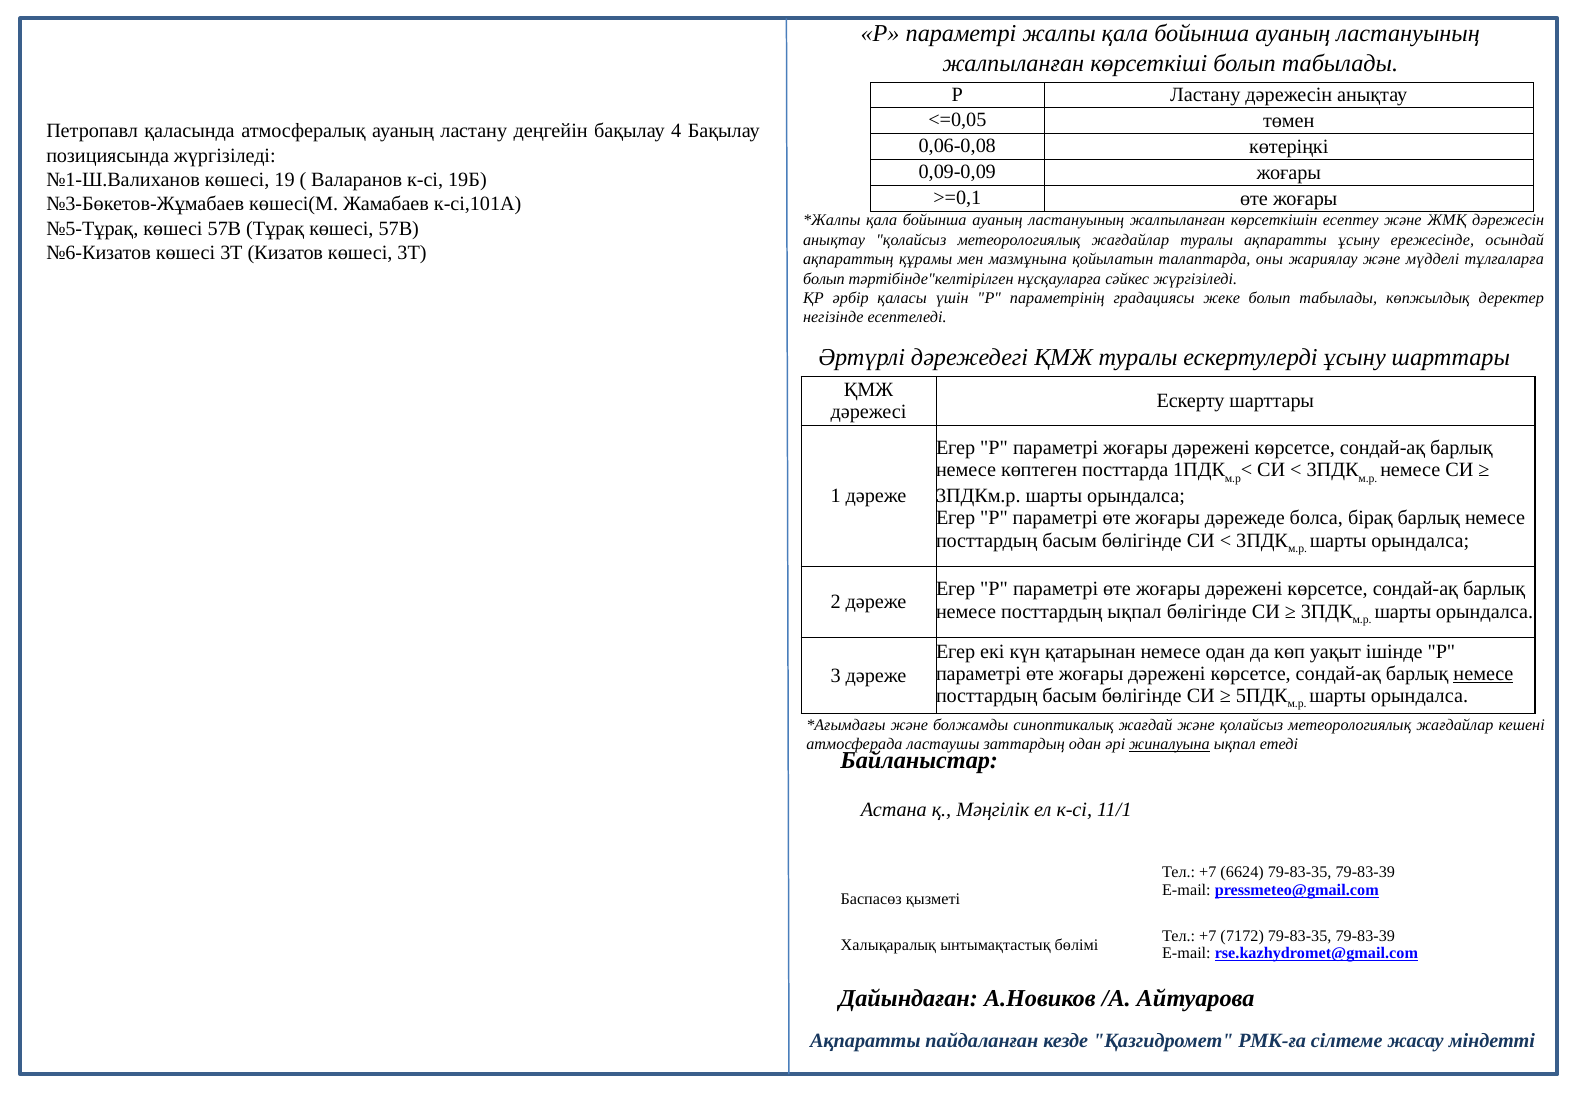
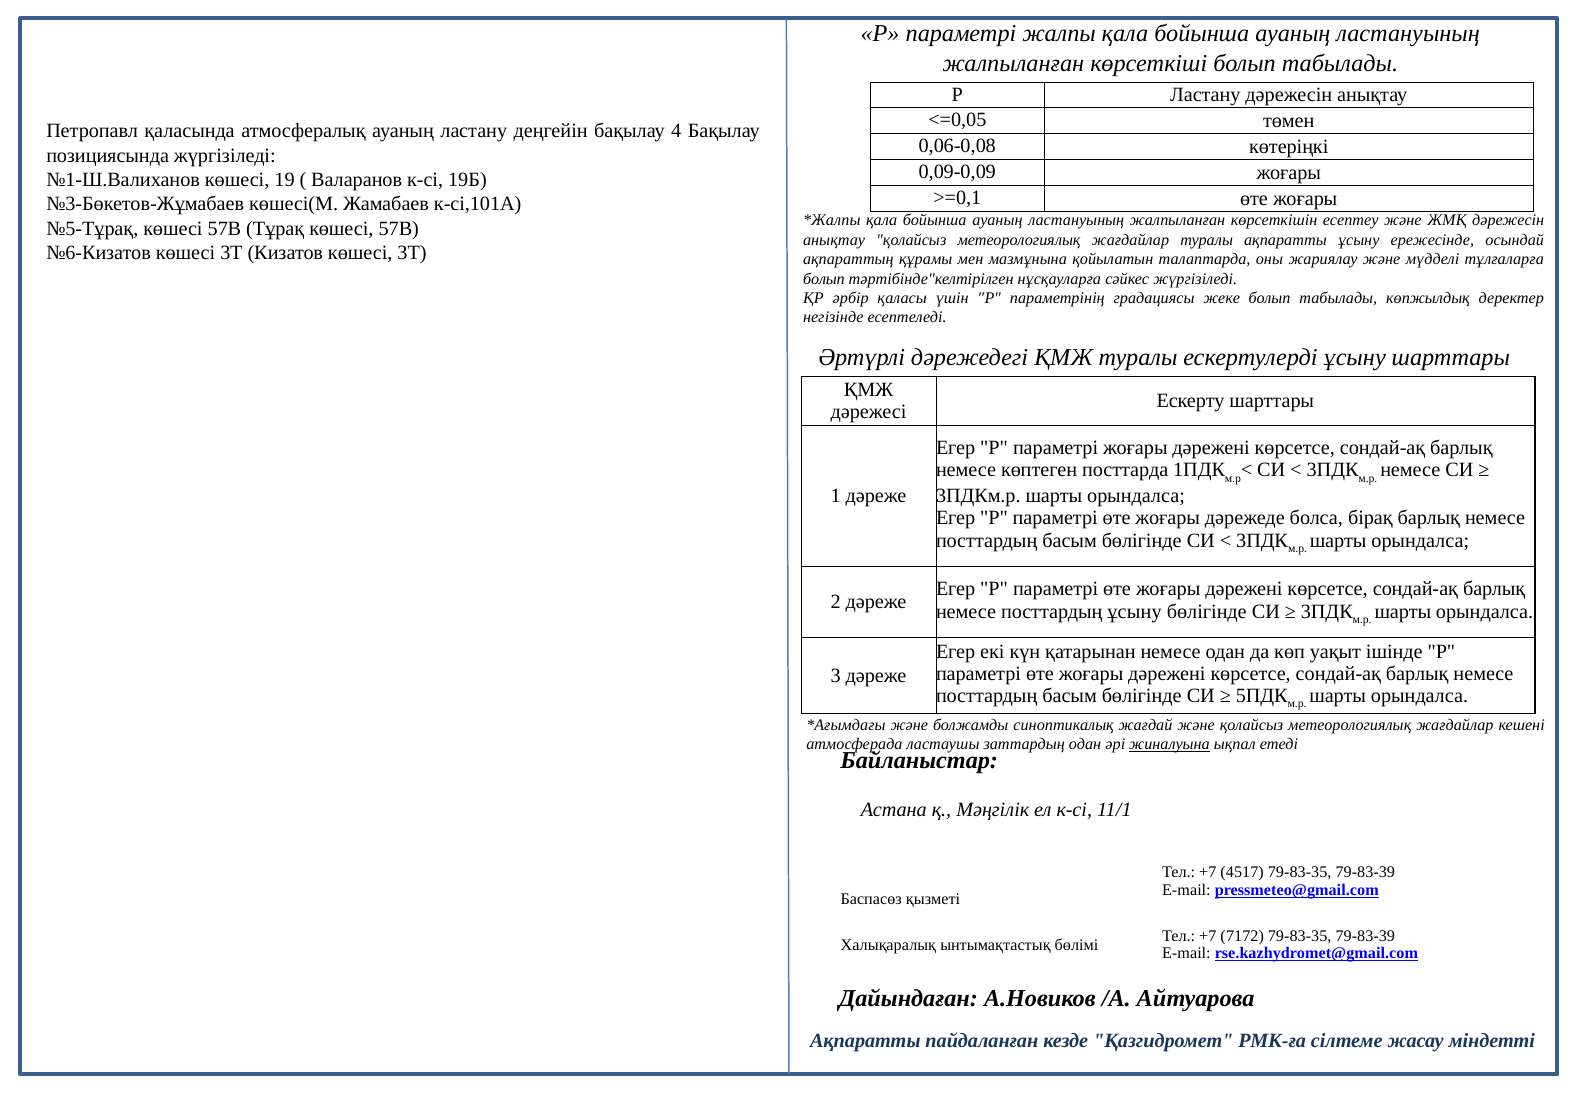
посттардың ықпал: ықпал -> ұсыну
немесе at (1483, 674) underline: present -> none
6624: 6624 -> 4517
